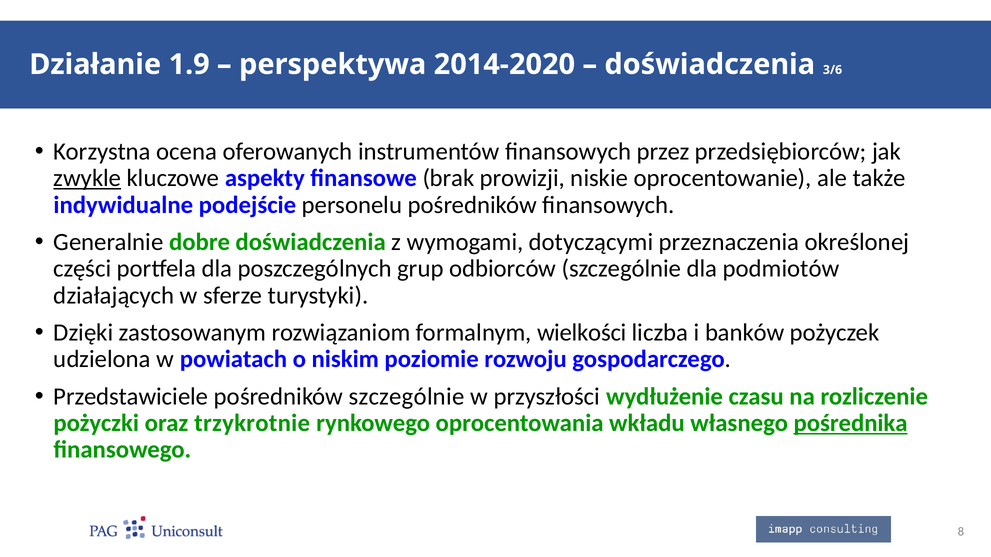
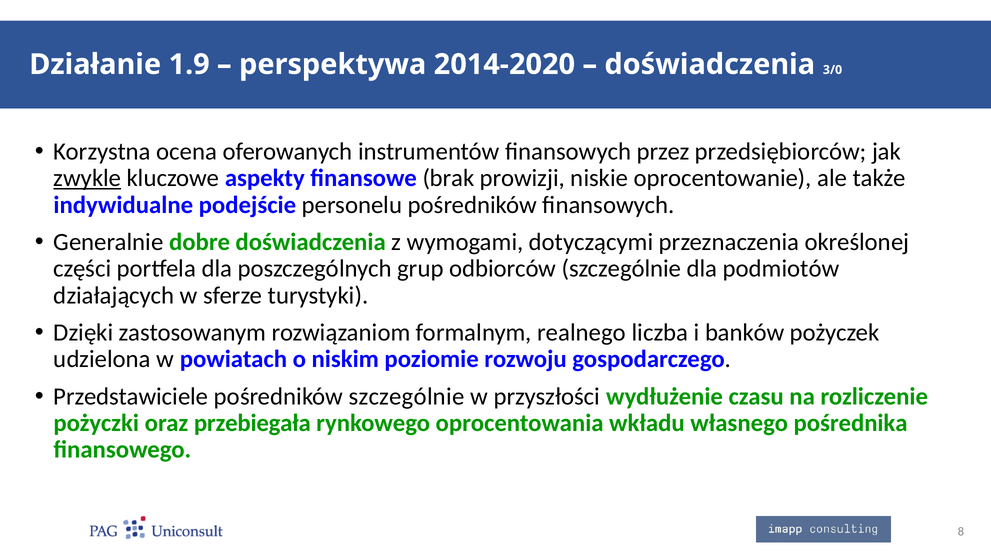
3/6: 3/6 -> 3/0
wielkości: wielkości -> realnego
trzykrotnie: trzykrotnie -> przebiegała
pośrednika underline: present -> none
